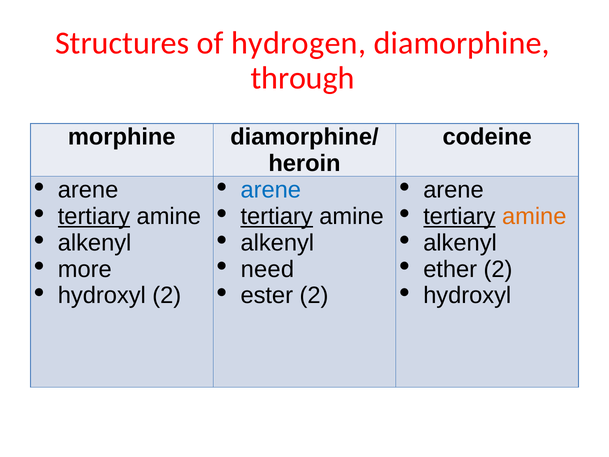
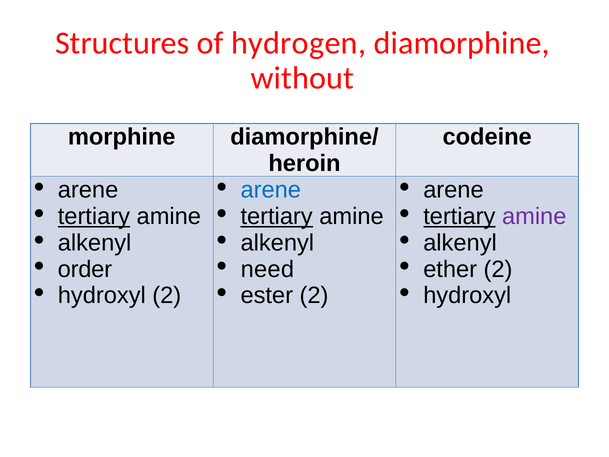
through: through -> without
amine at (534, 216) colour: orange -> purple
more: more -> order
